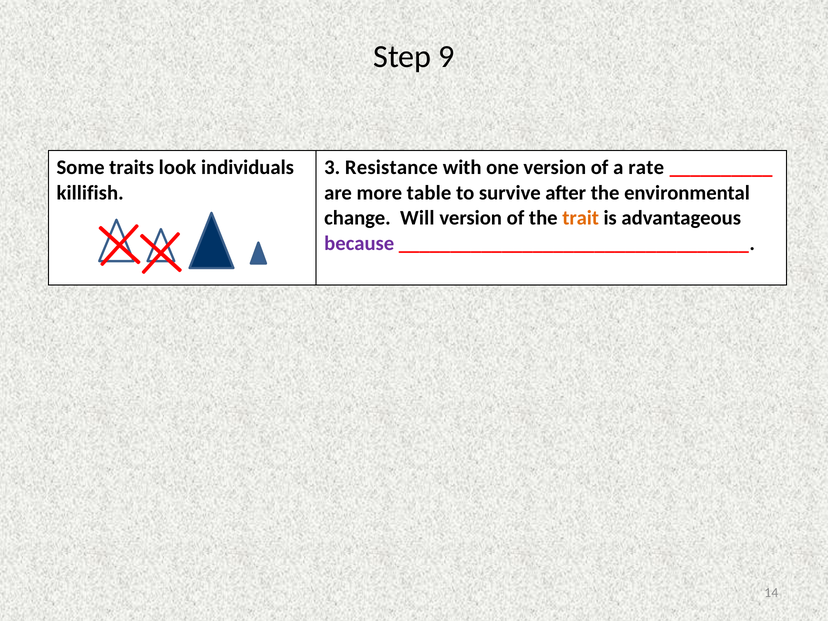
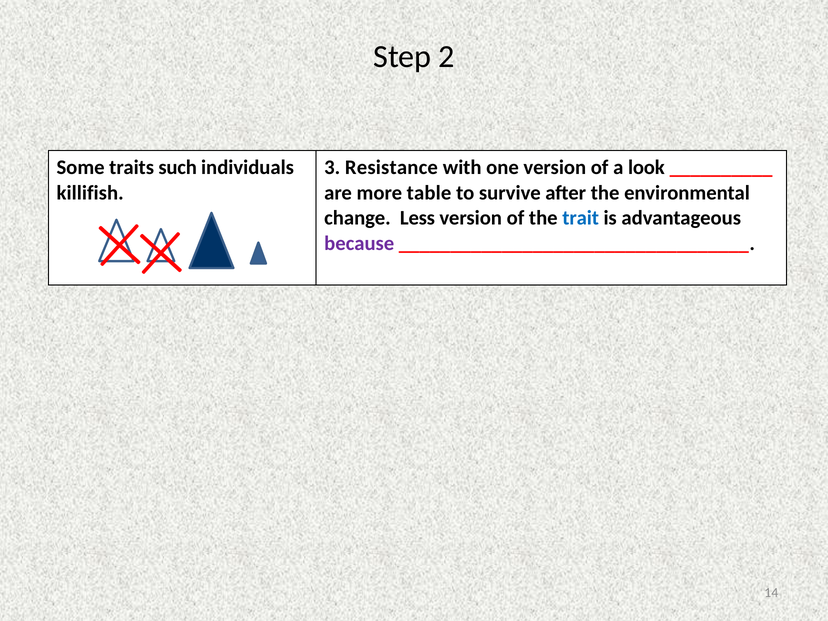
9: 9 -> 2
look: look -> such
rate: rate -> look
Will: Will -> Less
trait colour: orange -> blue
